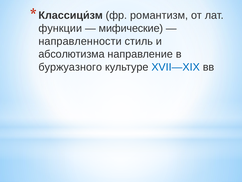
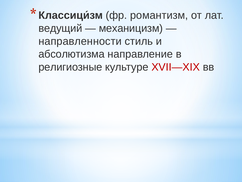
функции: функции -> ведущий
мифические: мифические -> механицизм
буржуазного: буржуазного -> религиозные
XVII—XIX colour: blue -> red
